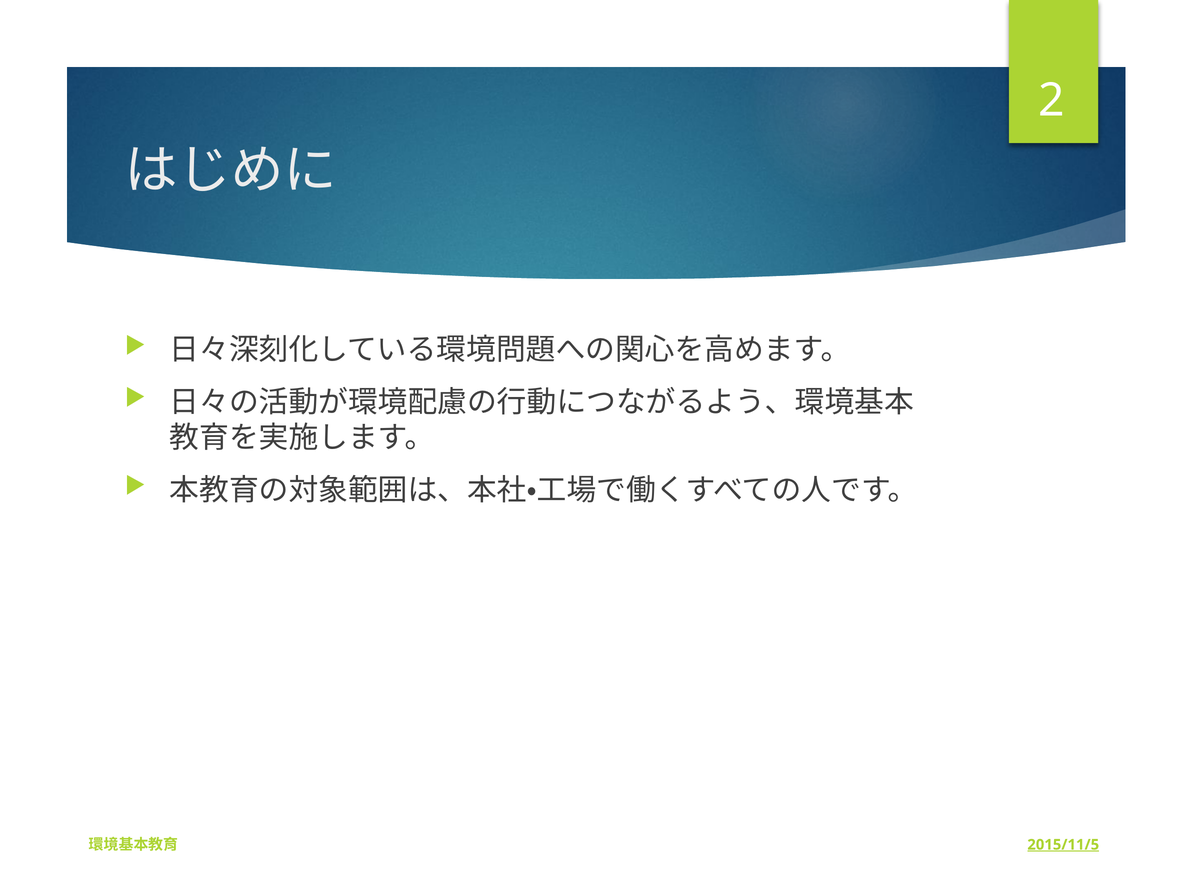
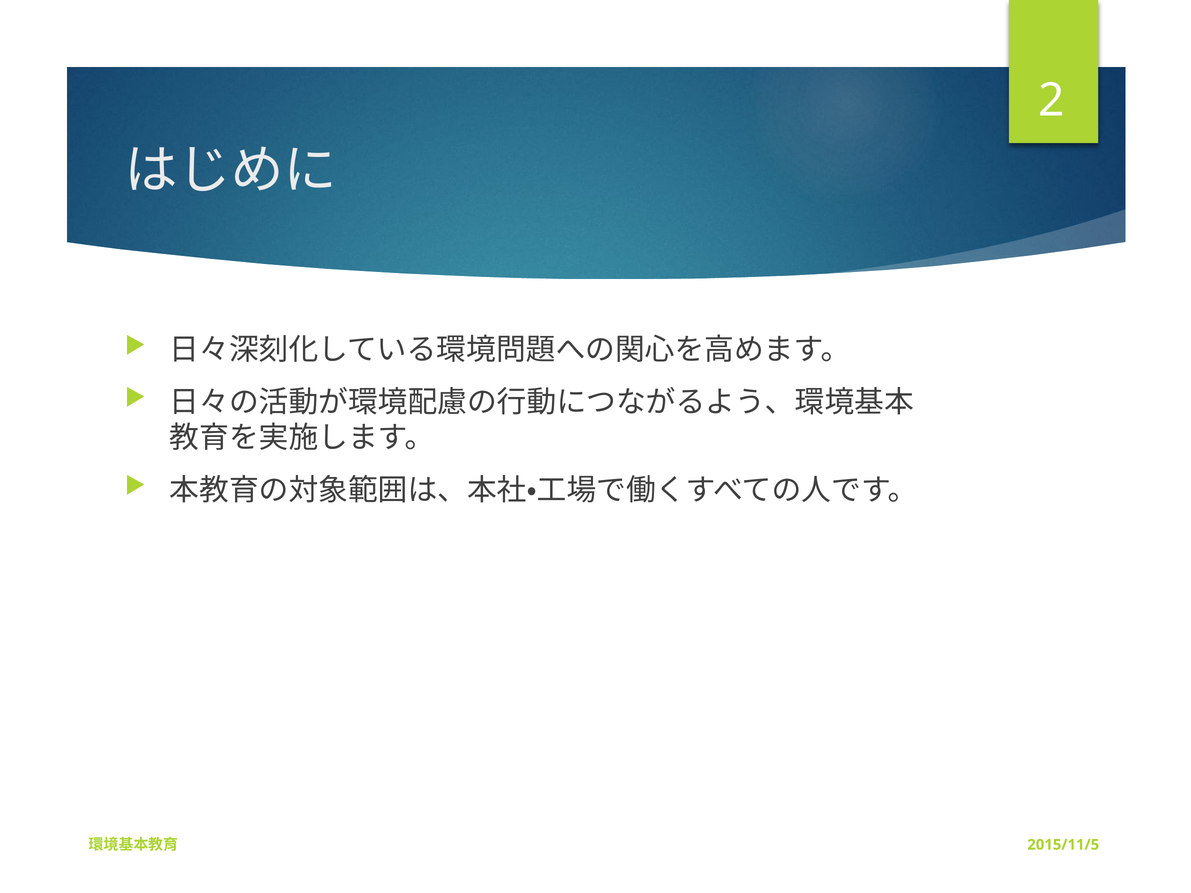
2015/11/5 underline: present -> none
